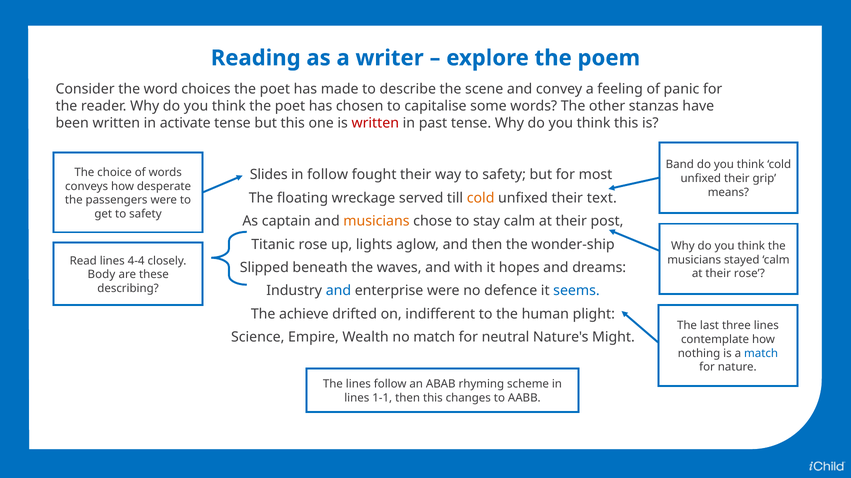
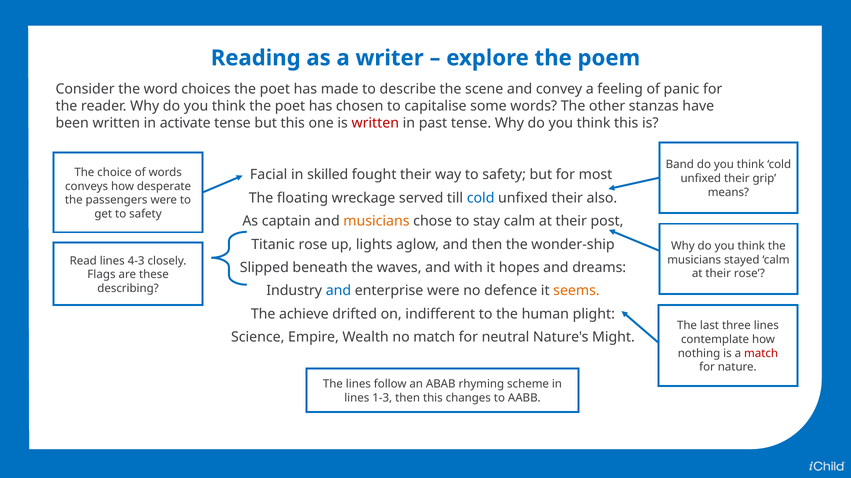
Slides: Slides -> Facial
in follow: follow -> skilled
cold at (481, 198) colour: orange -> blue
text: text -> also
4-4: 4-4 -> 4-3
Body: Body -> Flags
seems colour: blue -> orange
match at (761, 354) colour: blue -> red
1-1: 1-1 -> 1-3
